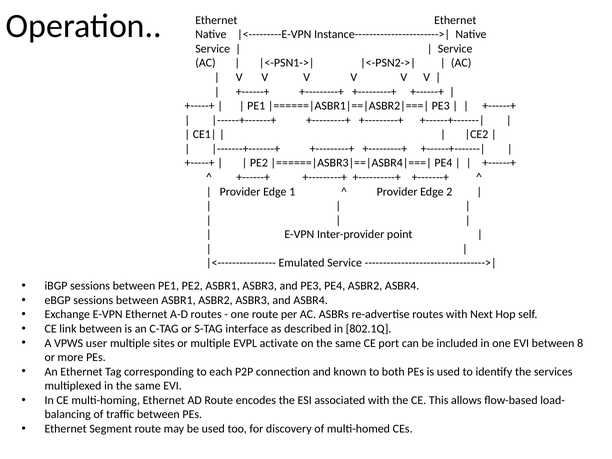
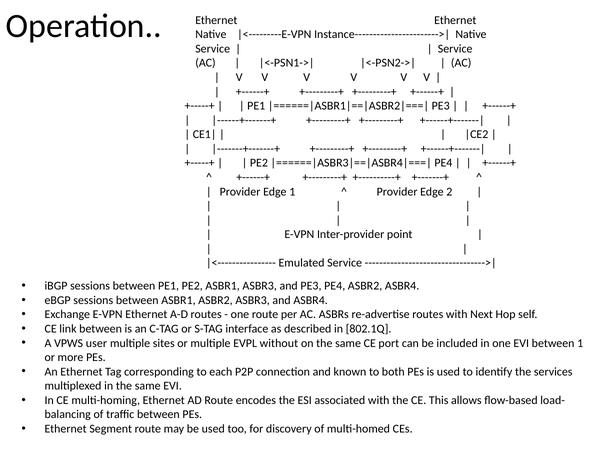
activate: activate -> without
between 8: 8 -> 1
